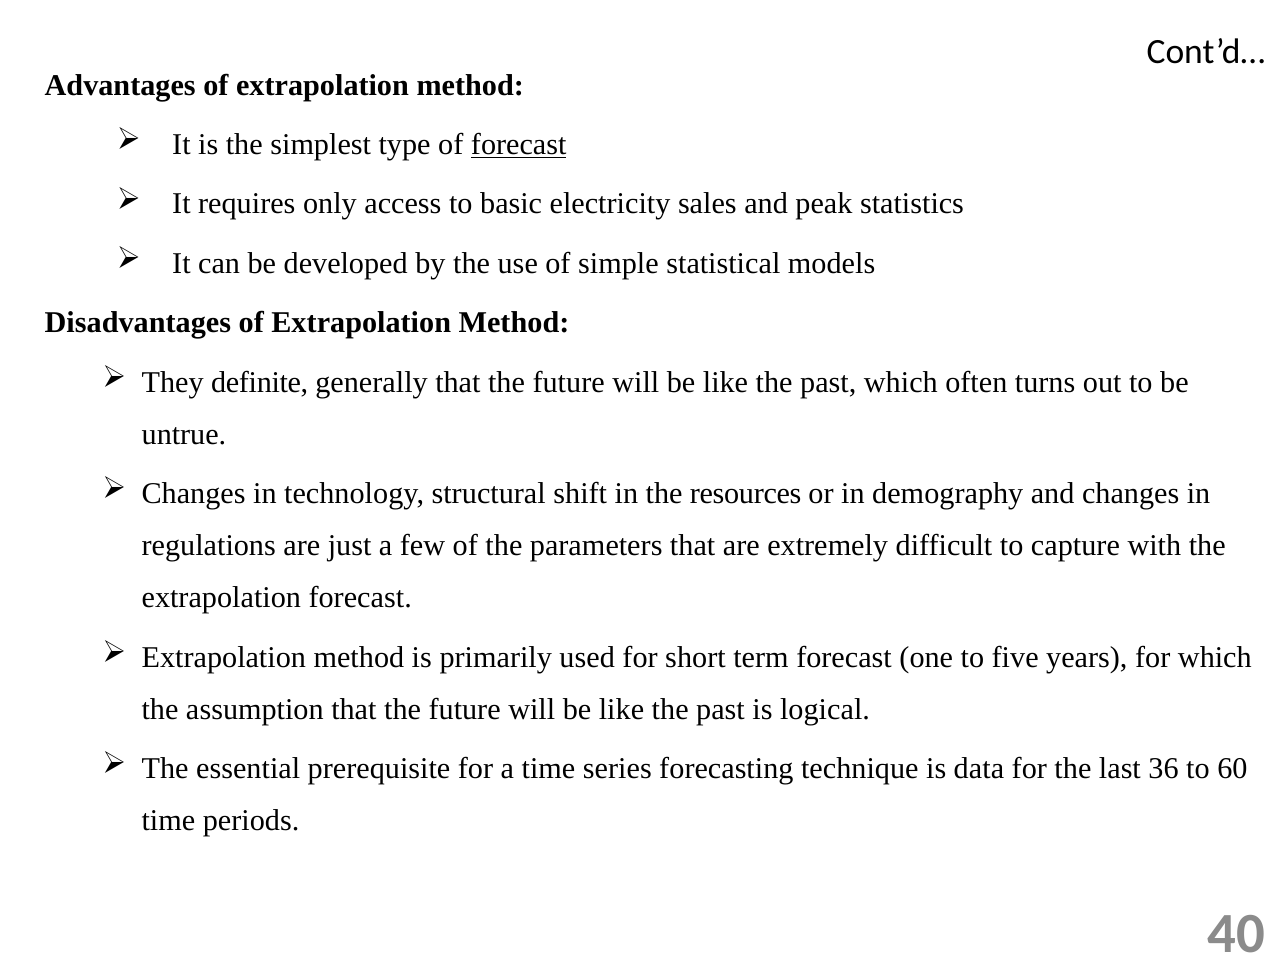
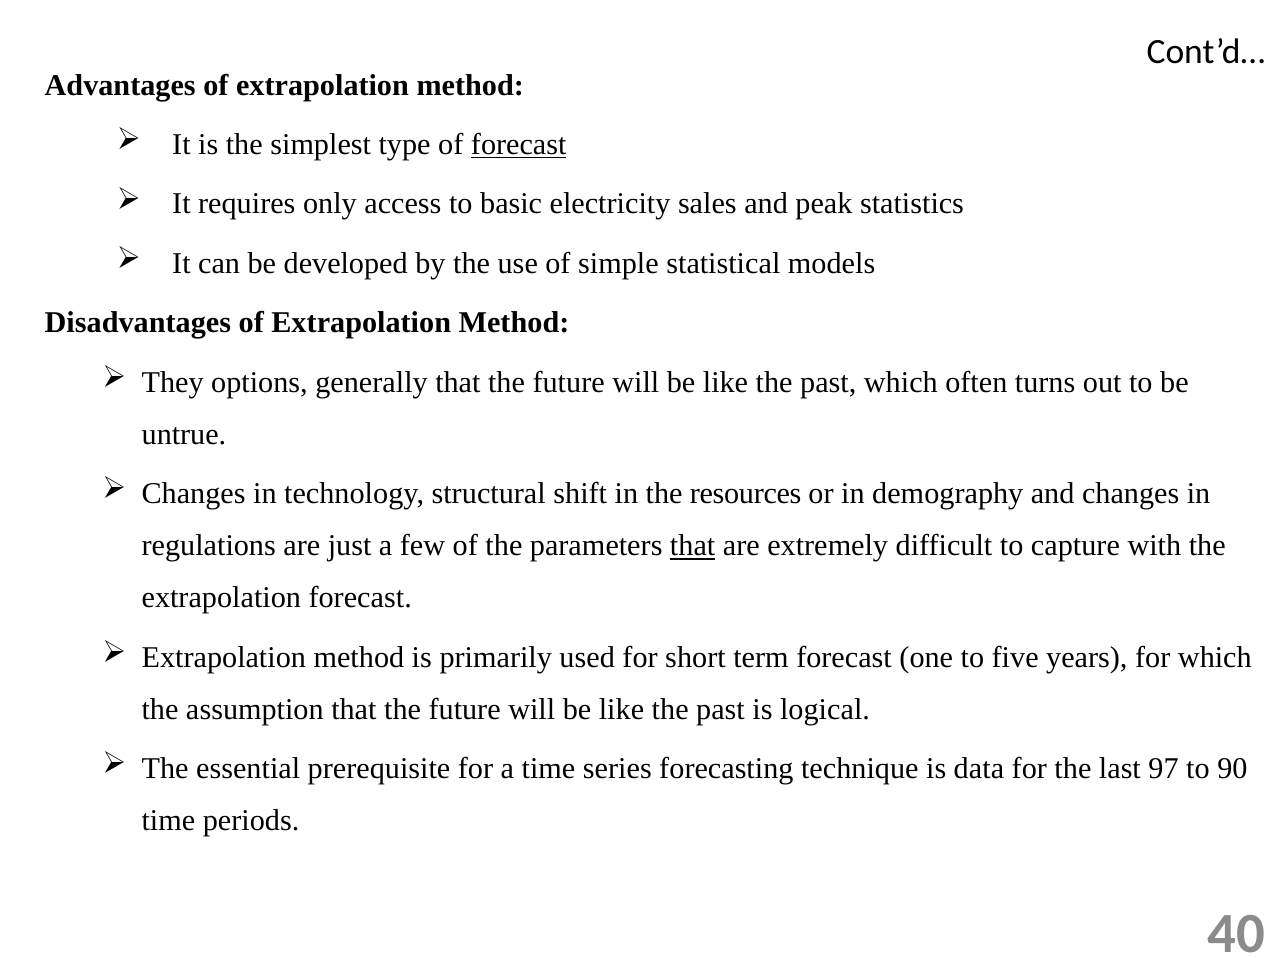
definite: definite -> options
that at (693, 546) underline: none -> present
36: 36 -> 97
60: 60 -> 90
